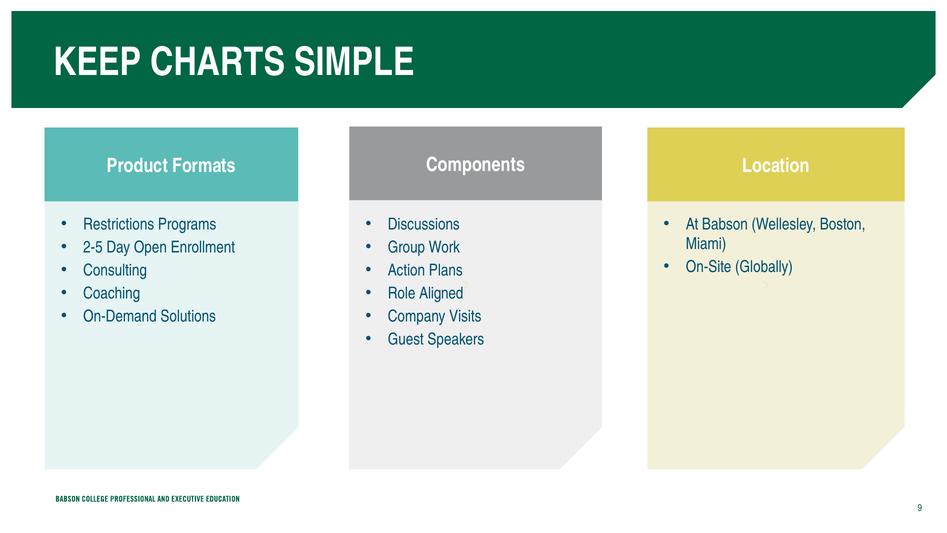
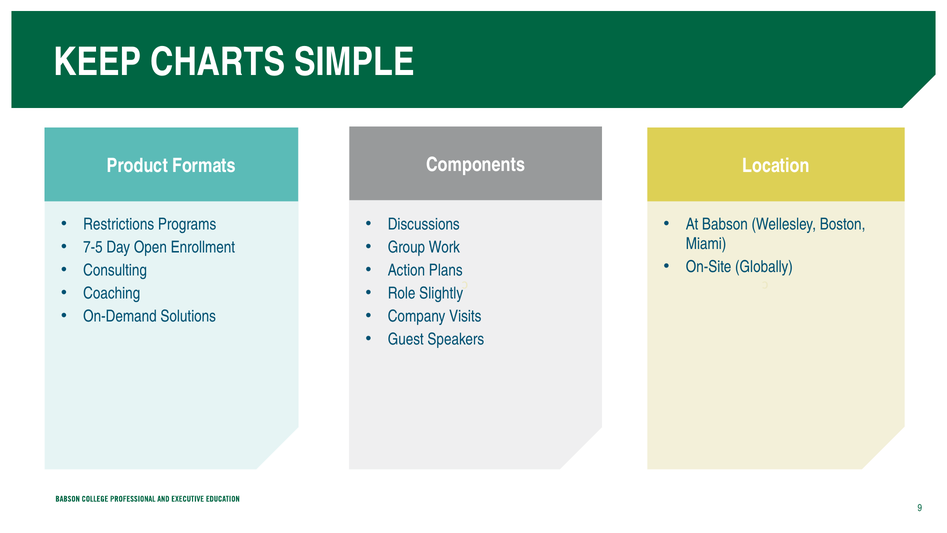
2-5: 2-5 -> 7-5
Aligned: Aligned -> Slightly
